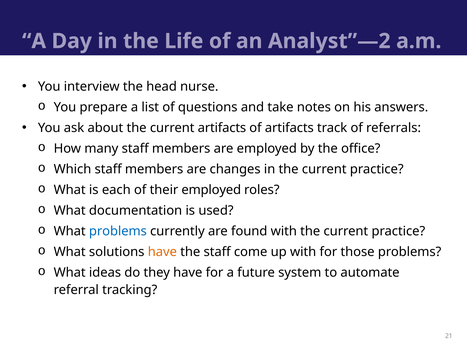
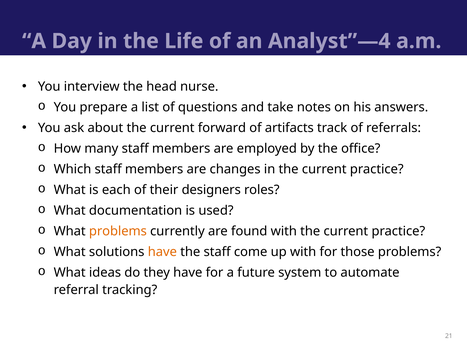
Analyst”—2: Analyst”—2 -> Analyst”—4
current artifacts: artifacts -> forward
their employed: employed -> designers
problems at (118, 231) colour: blue -> orange
